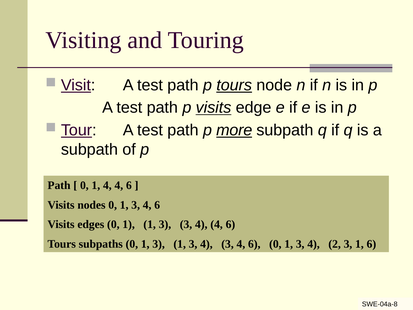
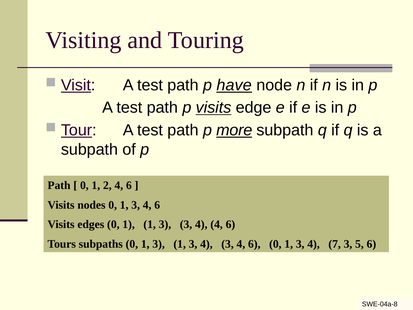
p tours: tours -> have
1 4: 4 -> 2
2: 2 -> 7
1 at (359, 244): 1 -> 5
